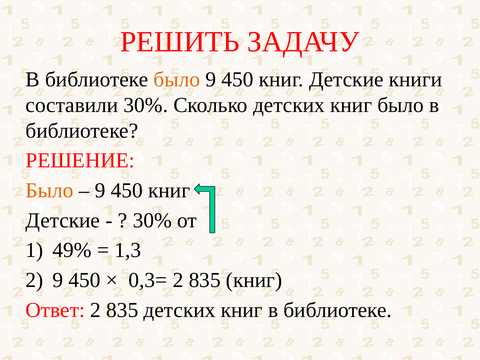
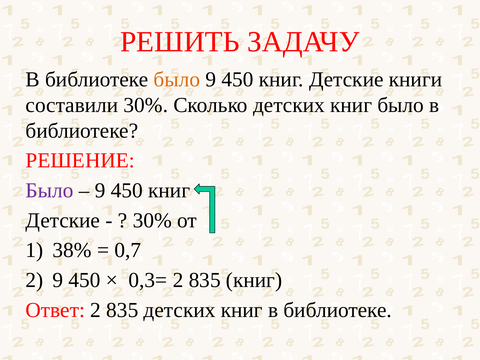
Было at (50, 190) colour: orange -> purple
49%: 49% -> 38%
1,3: 1,3 -> 0,7
